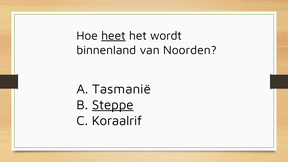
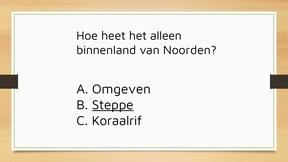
heet underline: present -> none
wordt: wordt -> alleen
Tasmanië: Tasmanië -> Omgeven
